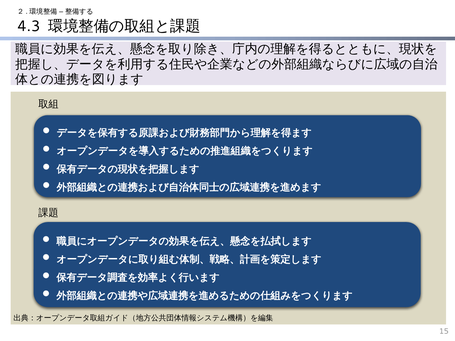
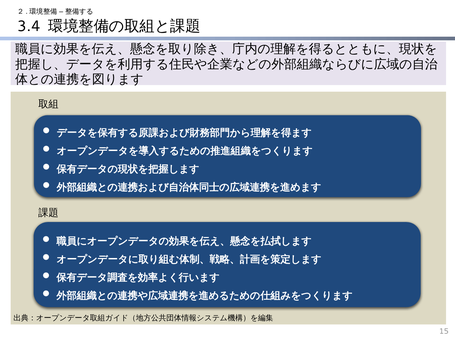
4.3: 4.3 -> 3.4
